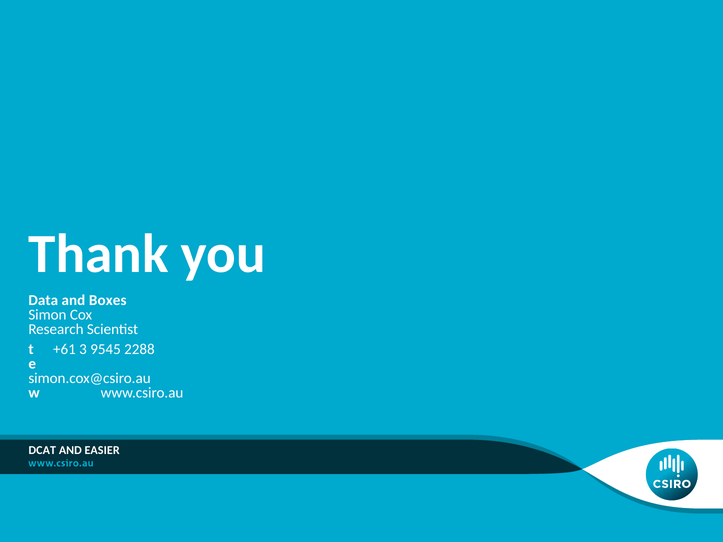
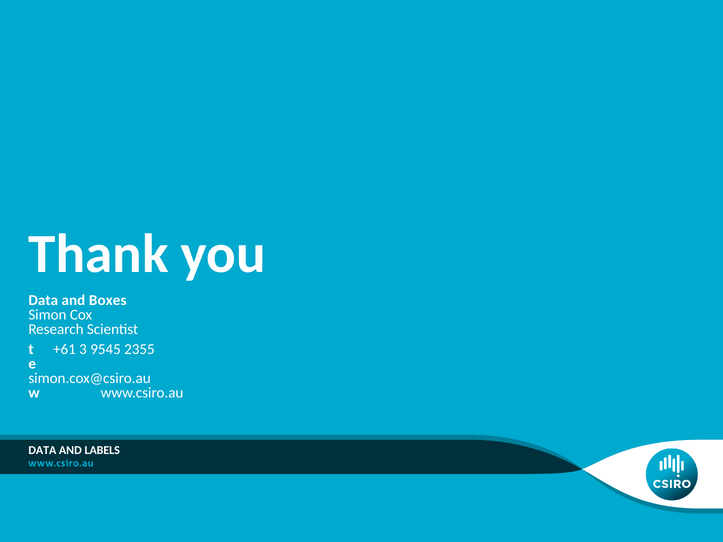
2288: 2288 -> 2355
DCAT at (42, 450): DCAT -> DATA
EASIER: EASIER -> LABELS
